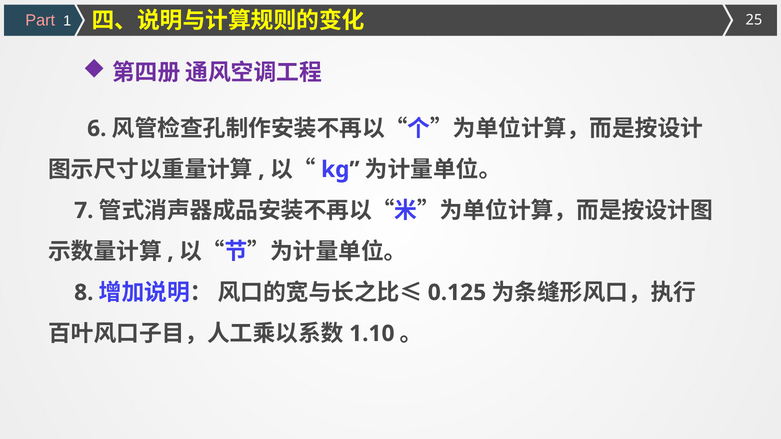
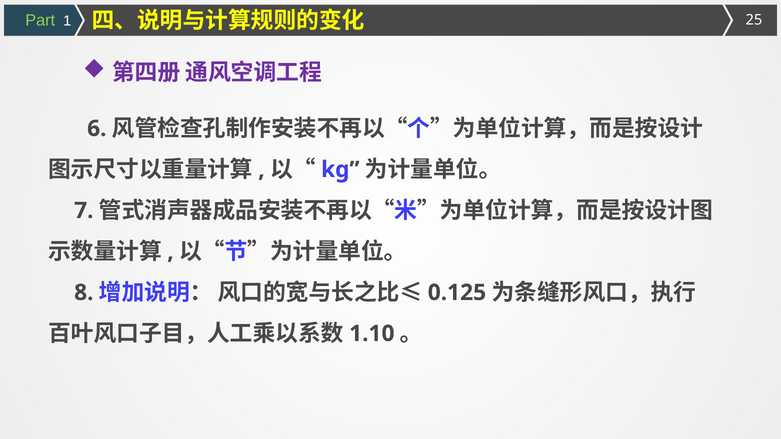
Part colour: pink -> light green
